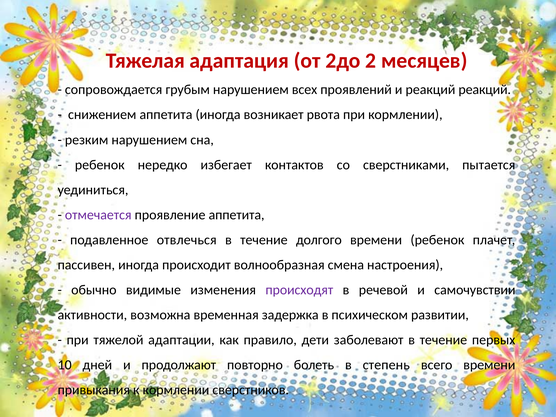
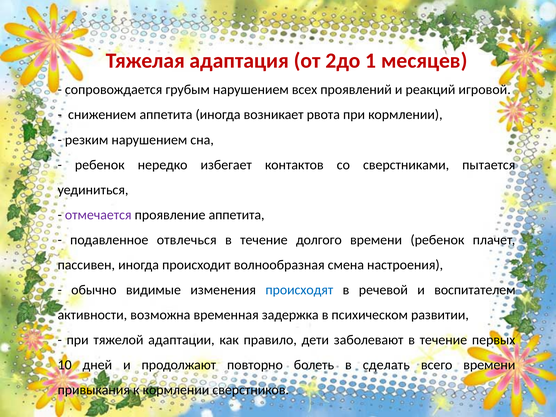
2: 2 -> 1
реакций реакций: реакций -> игровой
происходят colour: purple -> blue
самочувствии: самочувствии -> воспитателем
степень: степень -> сделать
